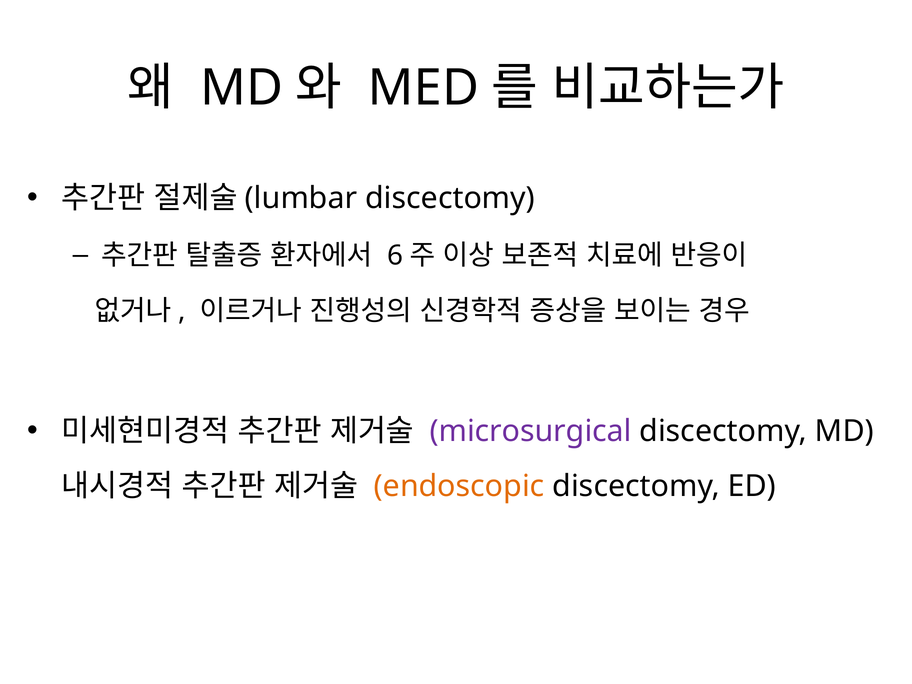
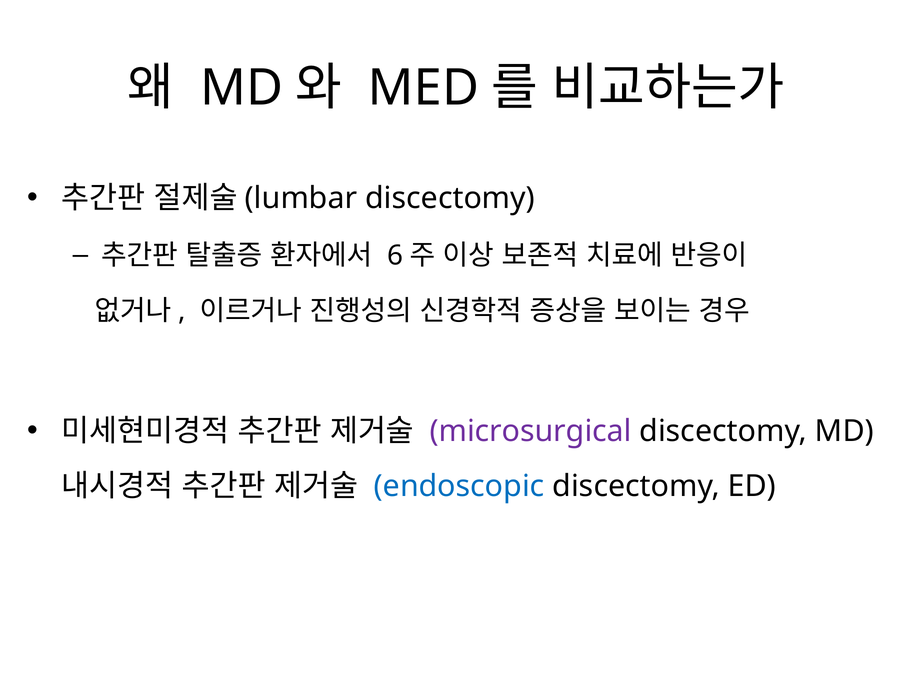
endoscopic colour: orange -> blue
